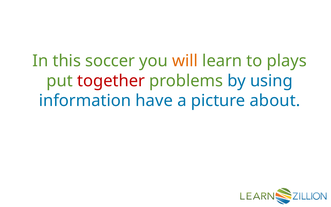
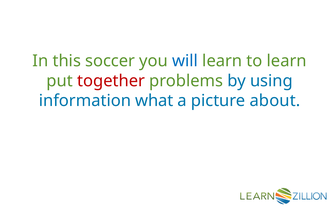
will colour: orange -> blue
to plays: plays -> learn
have: have -> what
